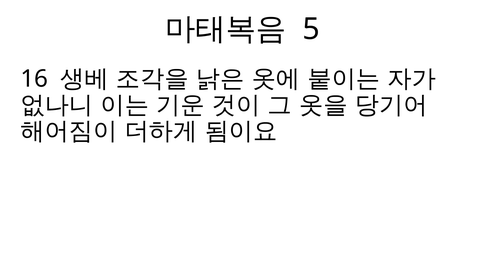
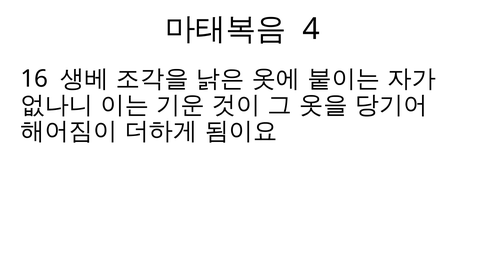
5: 5 -> 4
